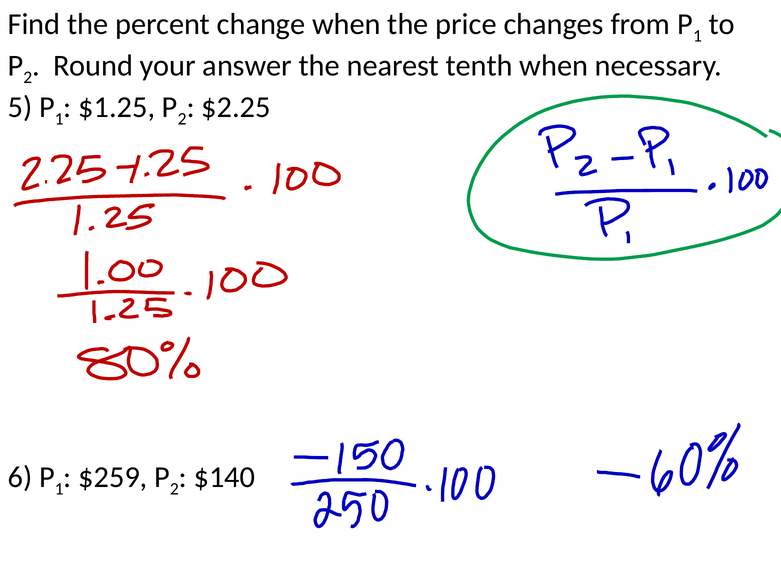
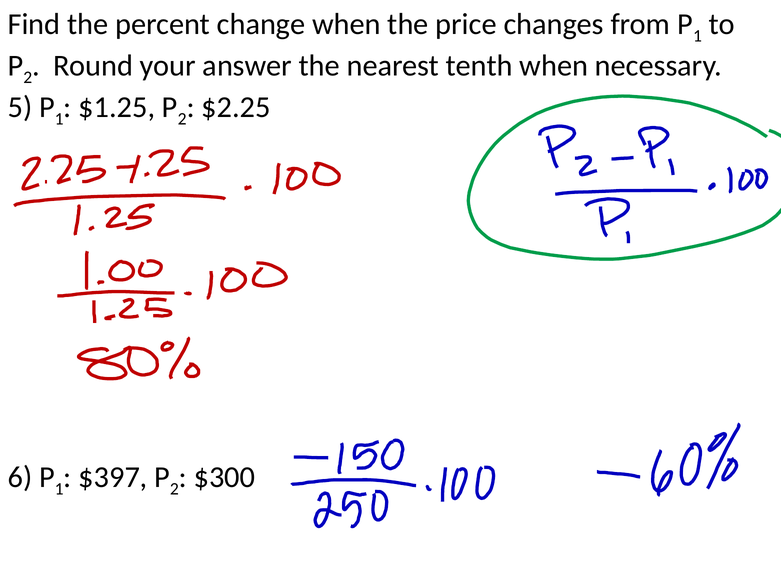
$259: $259 -> $397
$140: $140 -> $300
